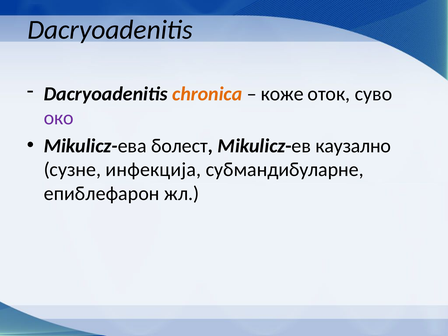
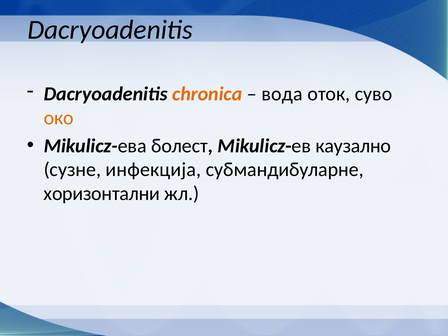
коже: коже -> вода
око colour: purple -> orange
епиблефарон: епиблефарон -> хоризонтални
